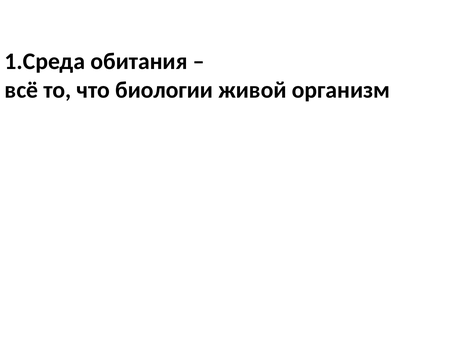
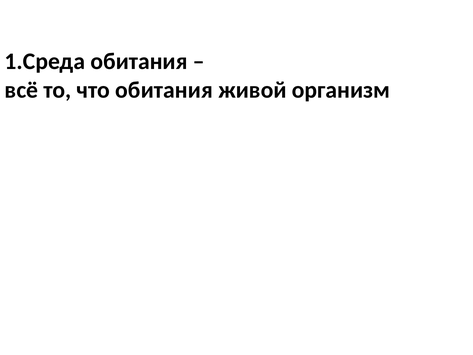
что биологии: биологии -> обитания
